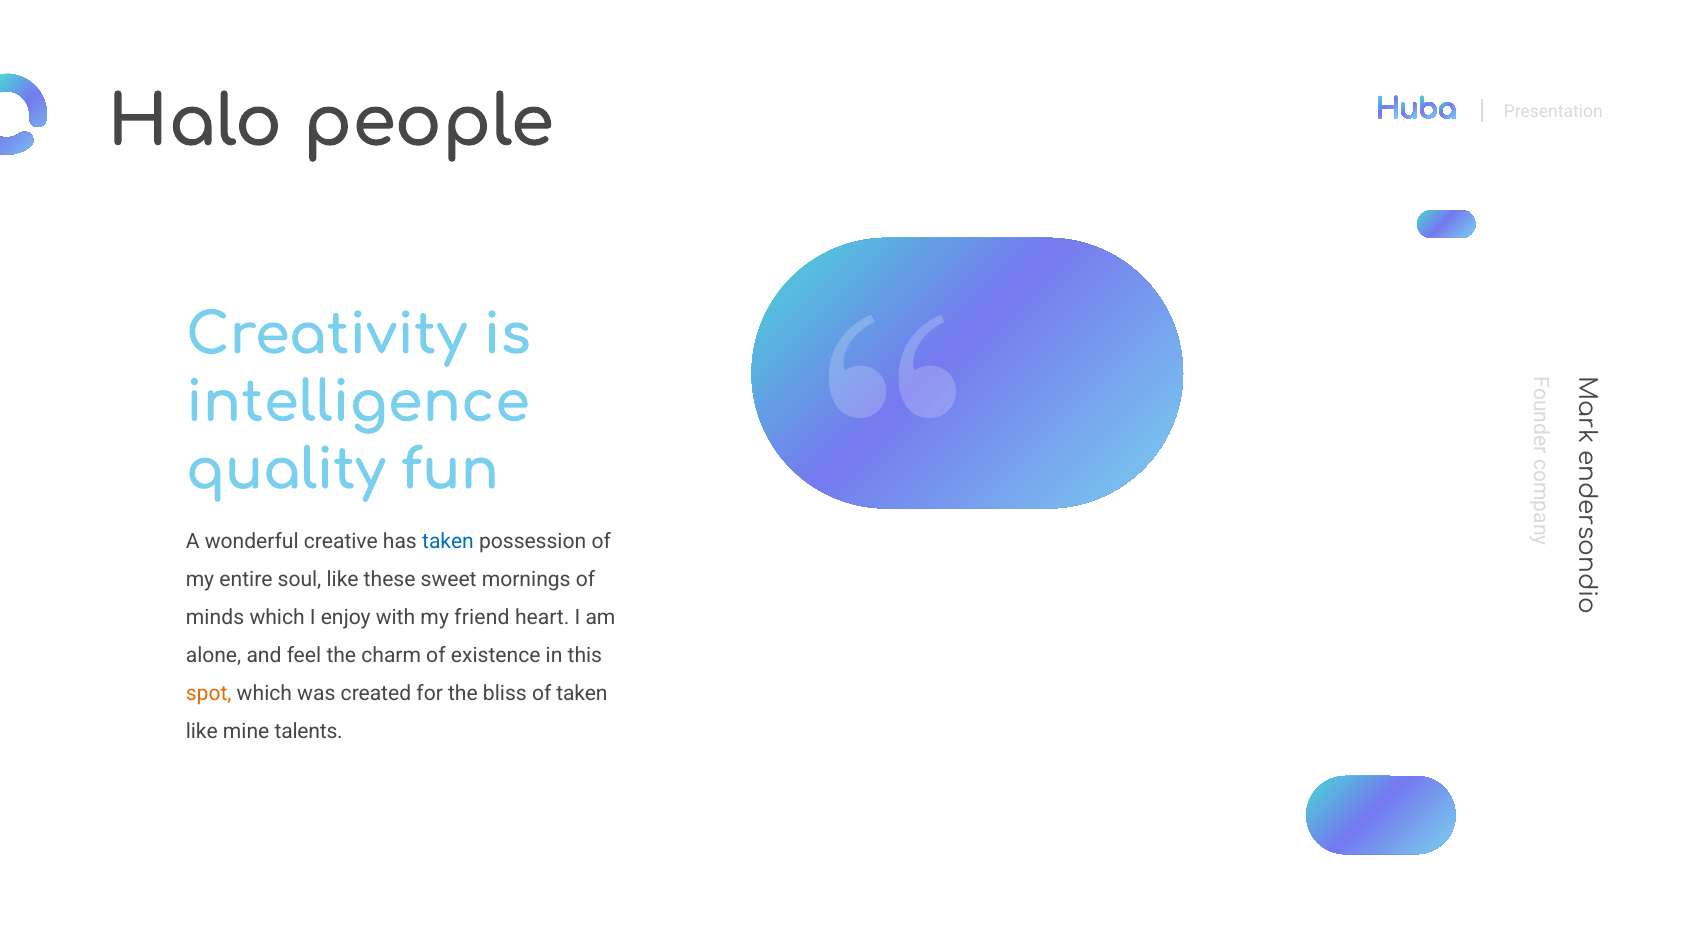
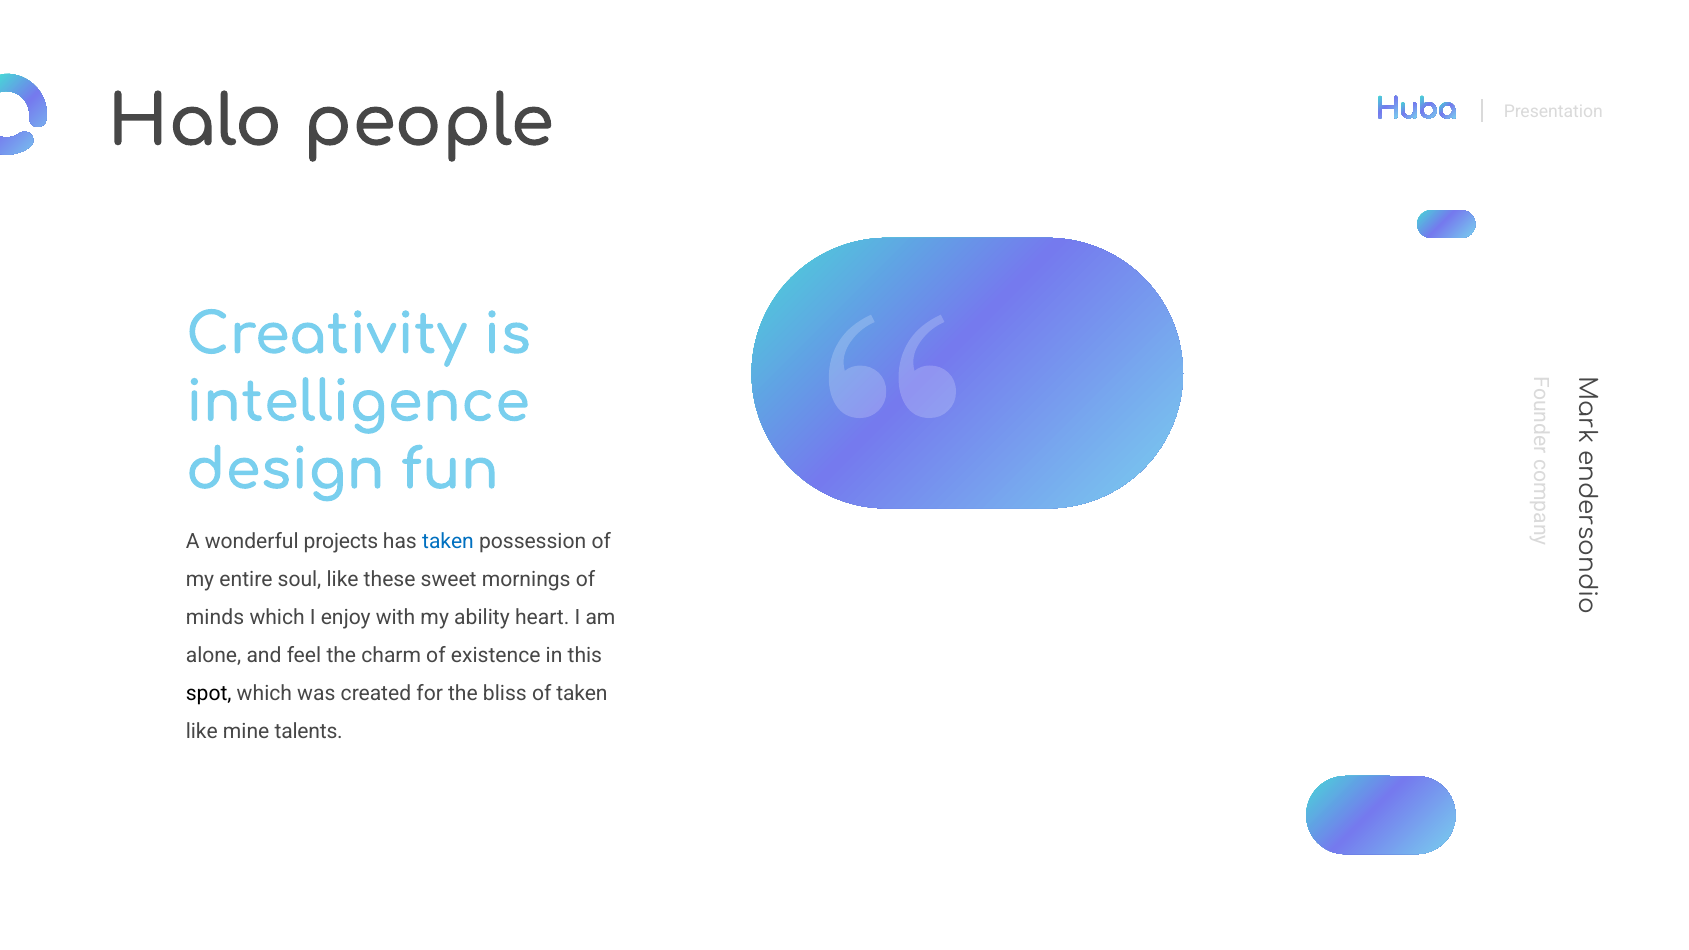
quality: quality -> design
creative: creative -> projects
friend: friend -> ability
spot colour: orange -> black
